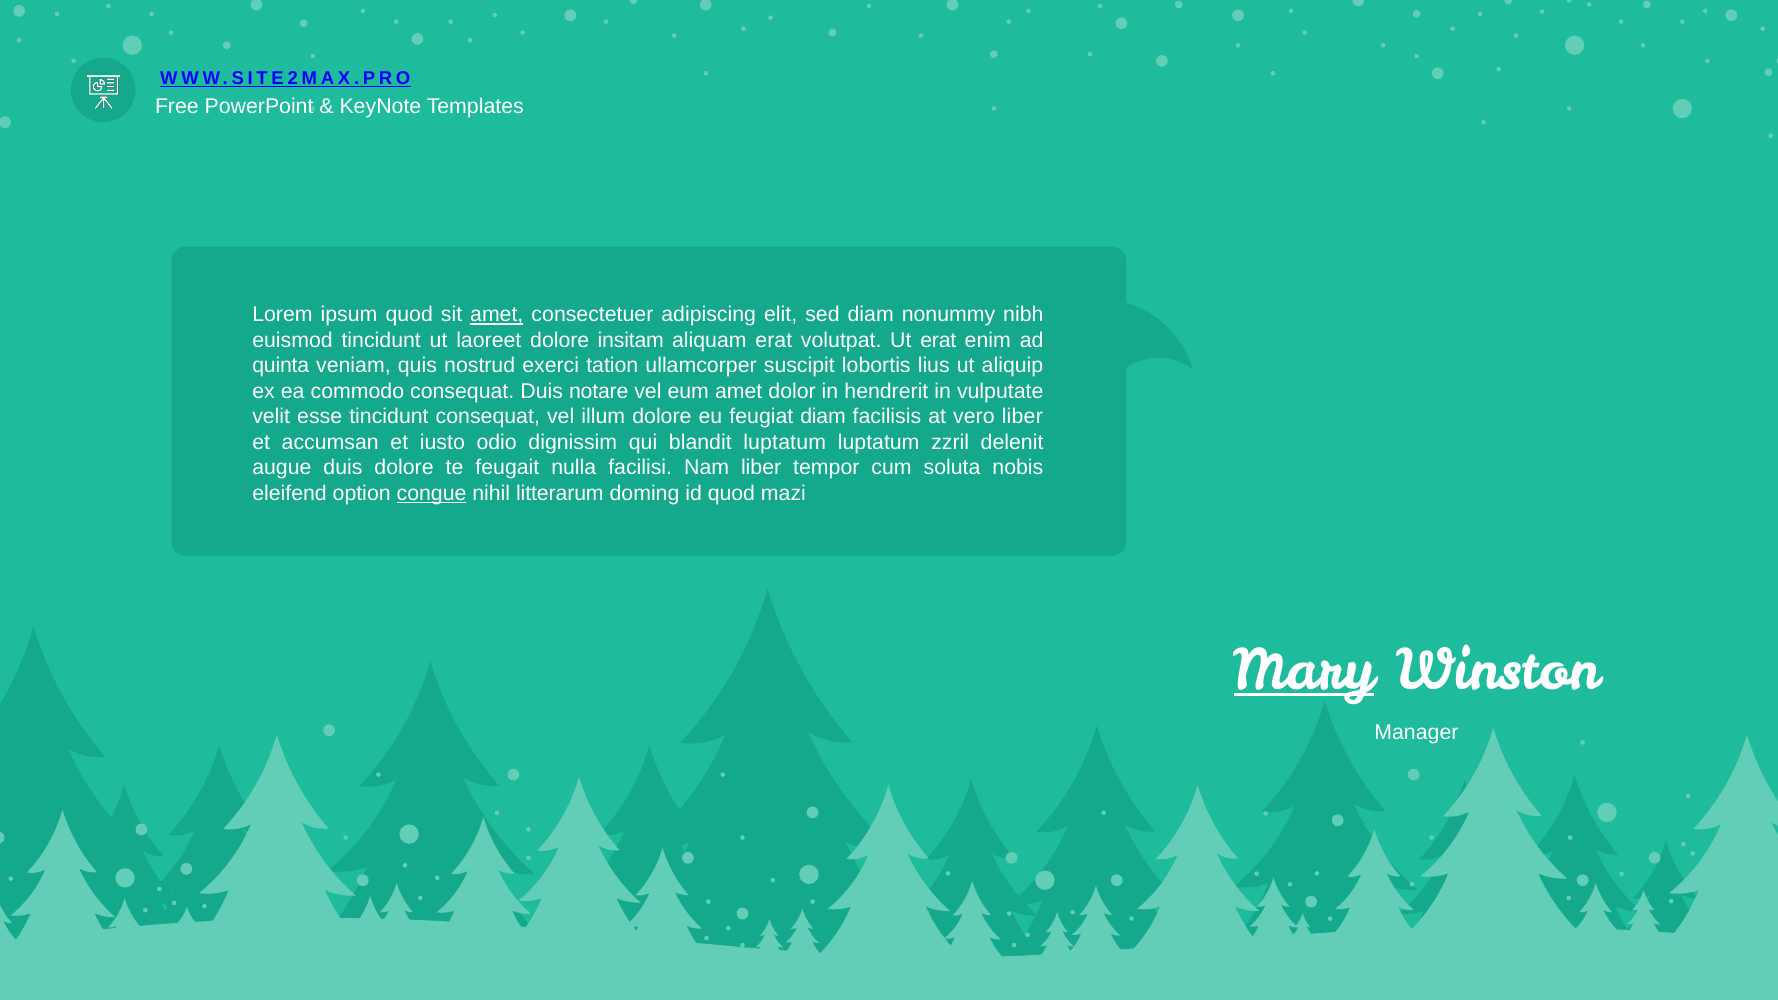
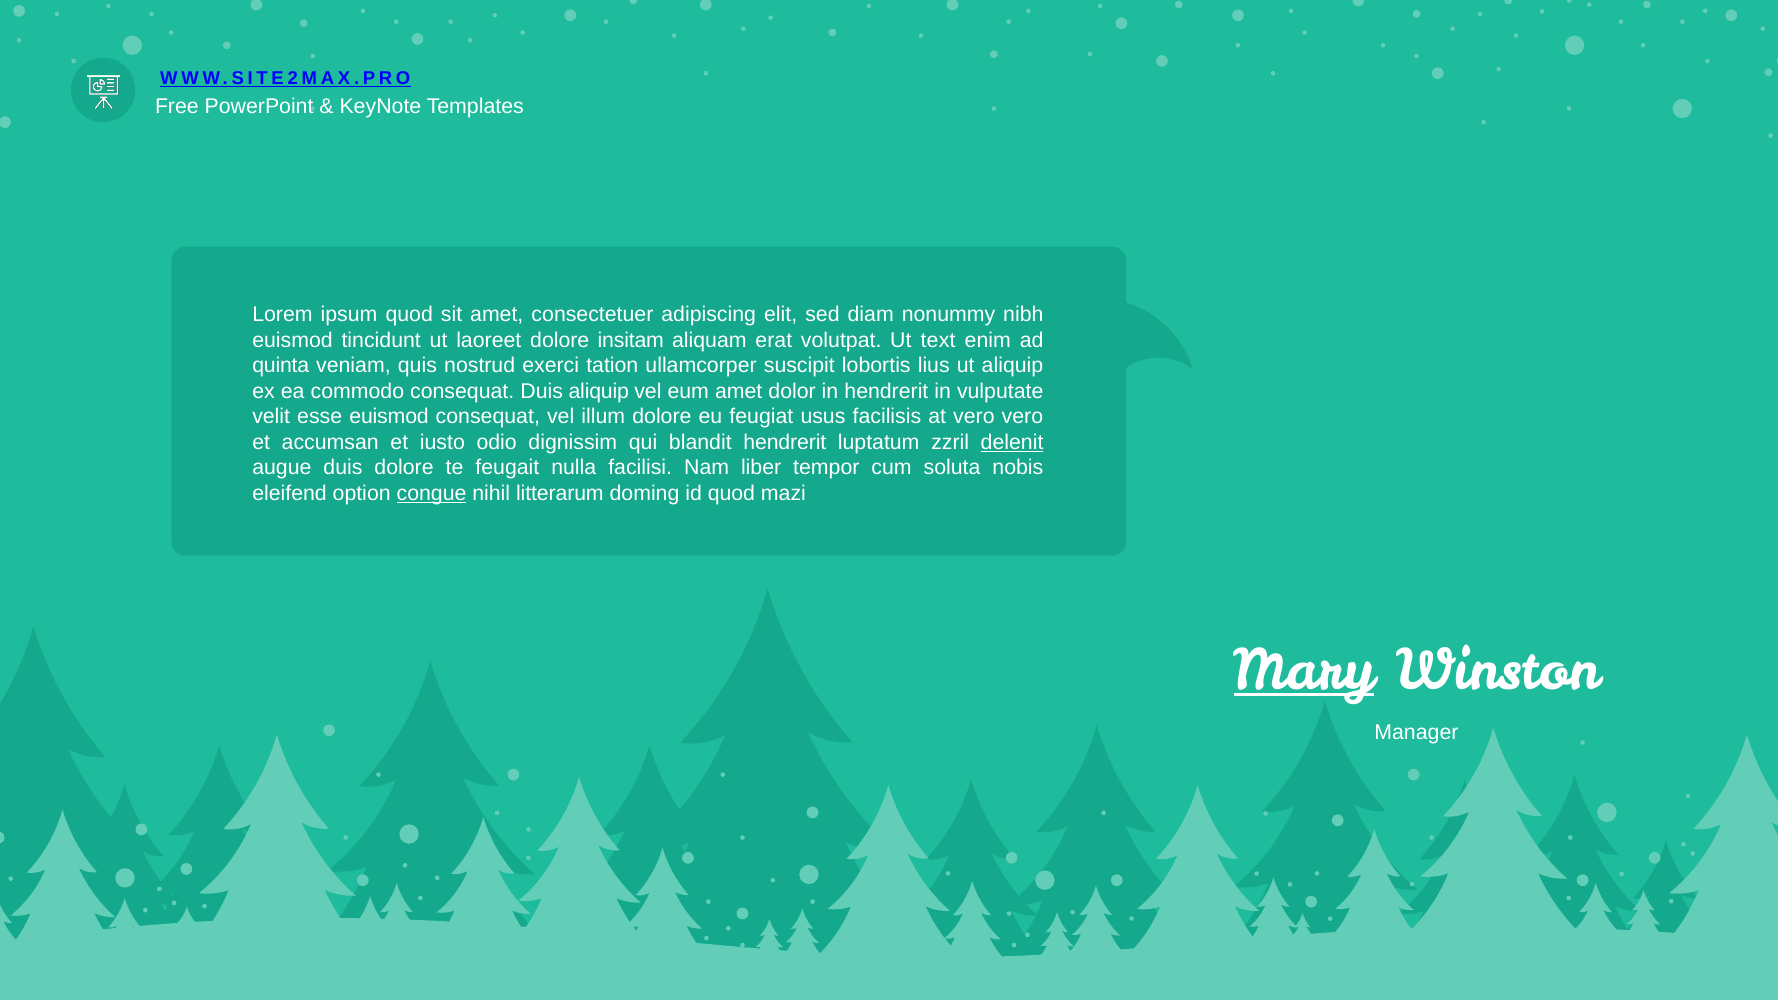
amet at (497, 315) underline: present -> none
Ut erat: erat -> text
Duis notare: notare -> aliquip
esse tincidunt: tincidunt -> euismod
feugiat diam: diam -> usus
vero liber: liber -> vero
blandit luptatum: luptatum -> hendrerit
delenit underline: none -> present
